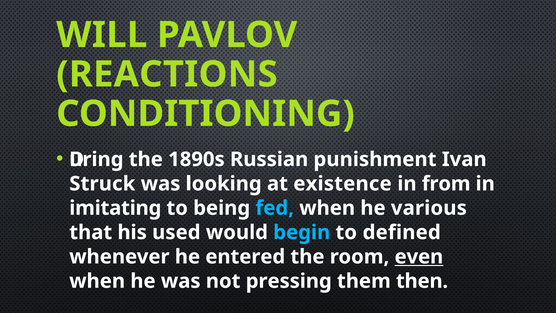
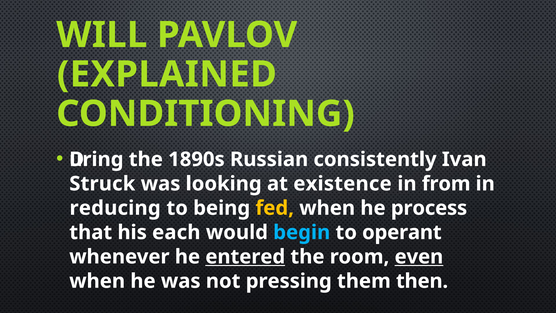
REACTIONS: REACTIONS -> EXPLAINED
punishment: punishment -> consistently
imitating: imitating -> reducing
fed colour: light blue -> yellow
various: various -> process
used: used -> each
defined: defined -> operant
entered underline: none -> present
